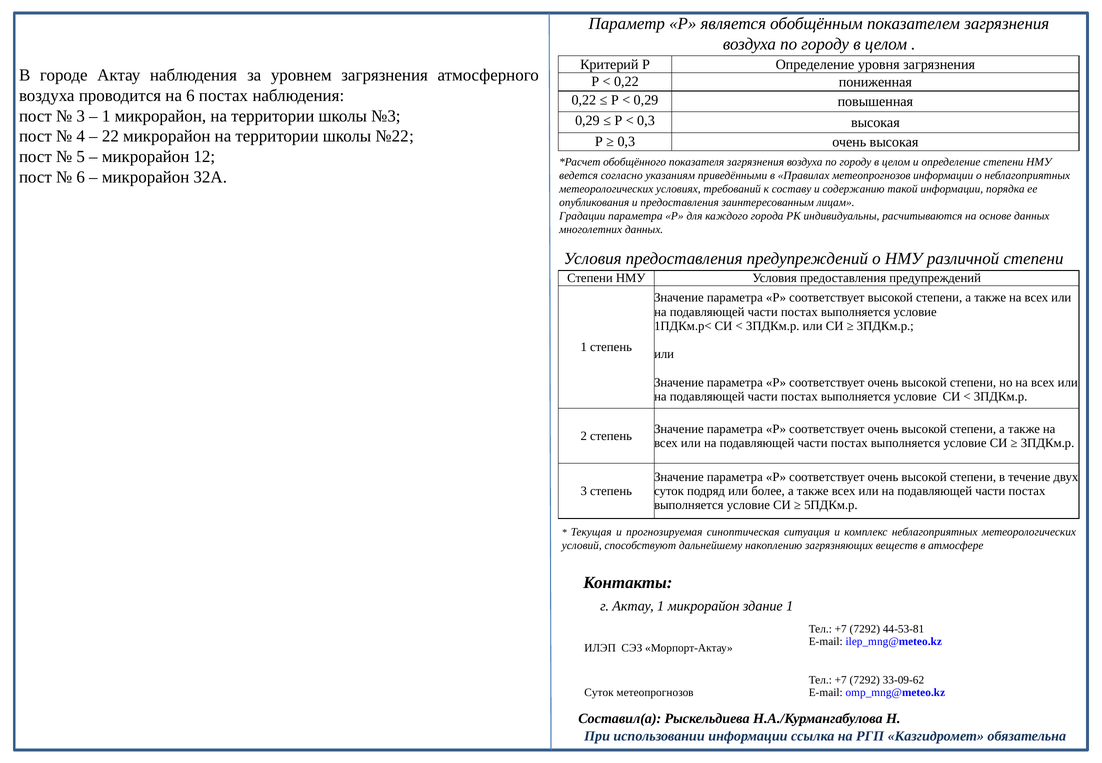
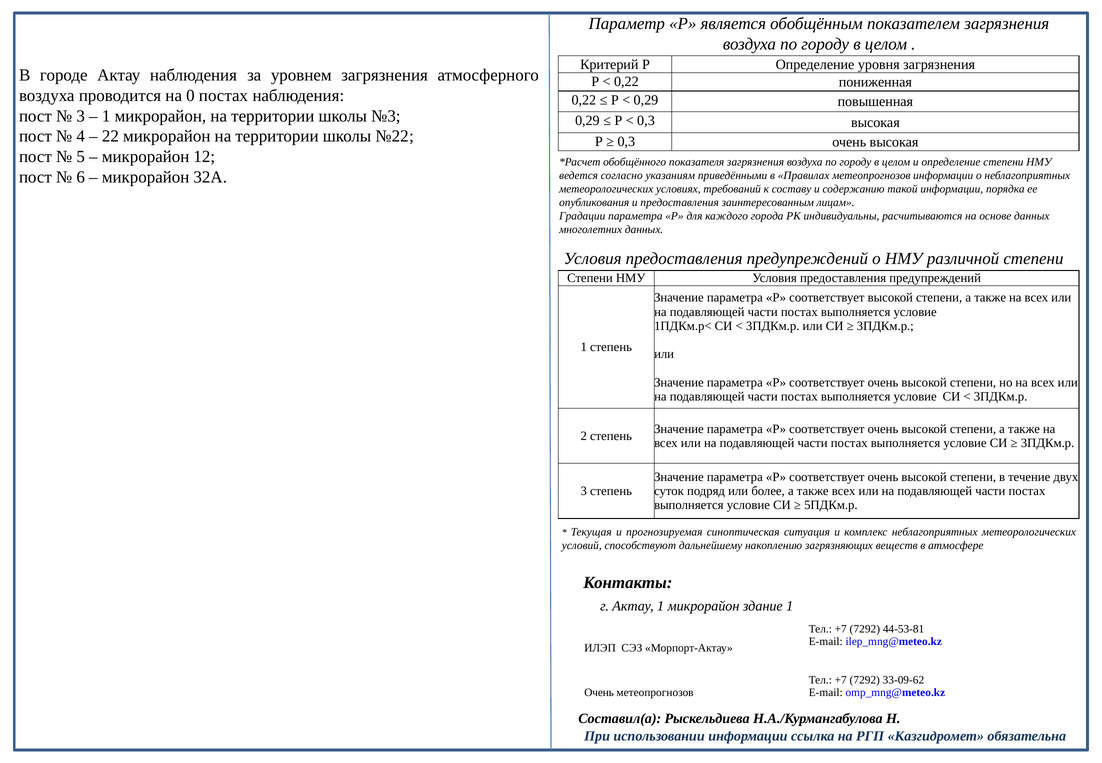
на 6: 6 -> 0
Суток at (599, 692): Суток -> Очень
